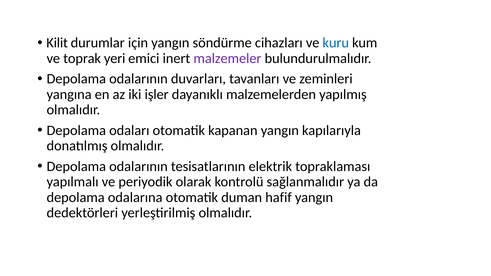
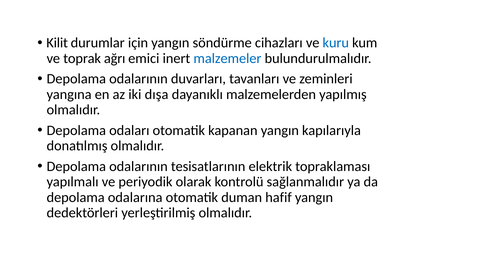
yeri: yeri -> ağrı
malzemeler colour: purple -> blue
işler: işler -> dışa
